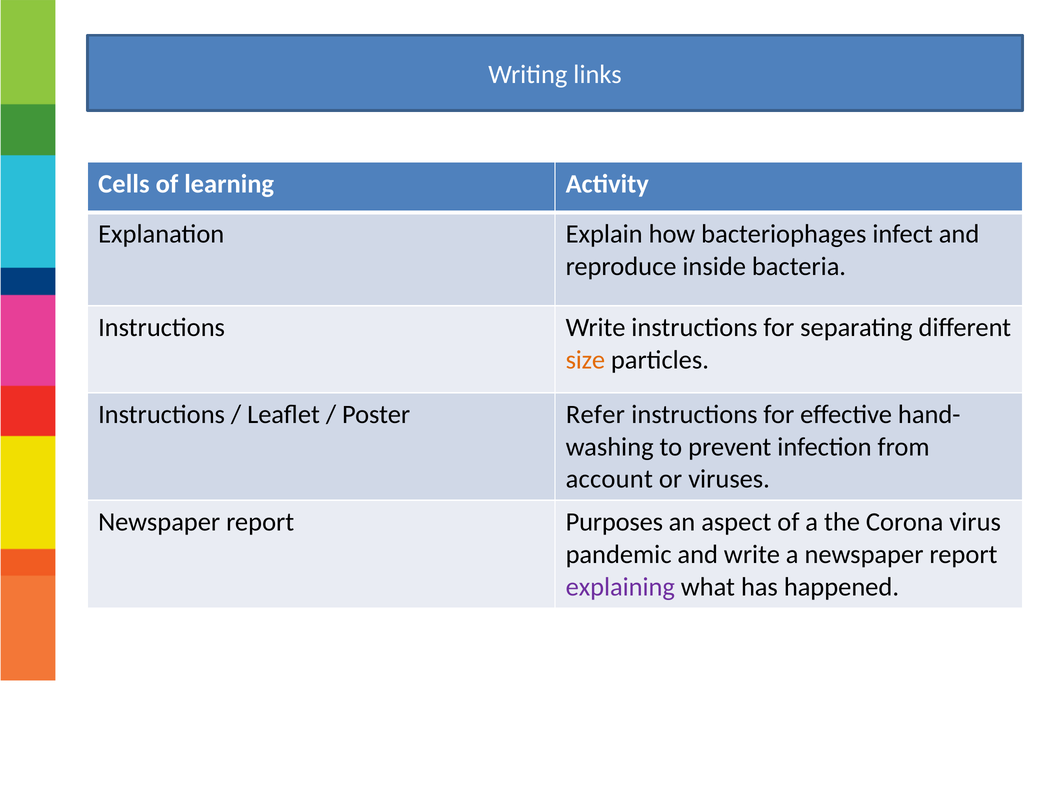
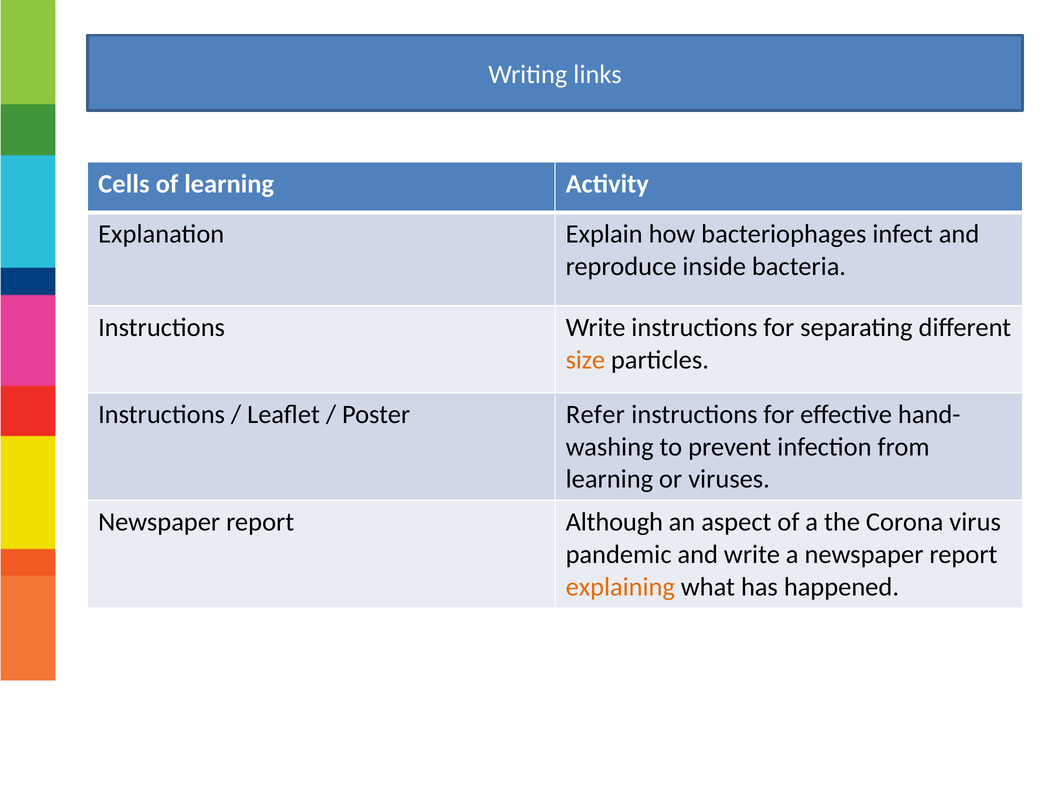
account at (609, 479): account -> learning
Purposes: Purposes -> Although
explaining colour: purple -> orange
